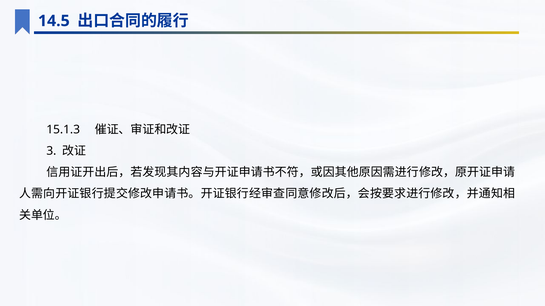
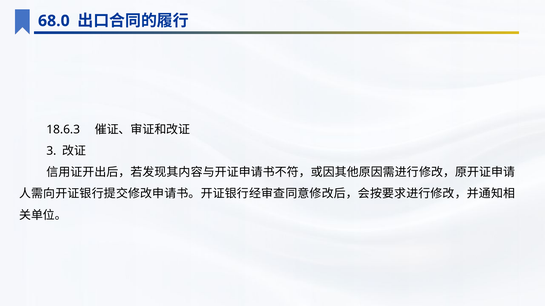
14.5: 14.5 -> 68.0
15.1.3: 15.1.3 -> 18.6.3
